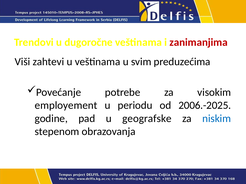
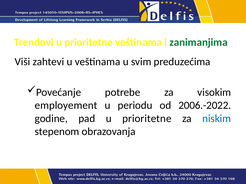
Trendovi u dugoročne: dugoročne -> prioritetne
zanimanjima colour: red -> green
2006.-2025: 2006.-2025 -> 2006.-2022
pad u geografske: geografske -> prioritetne
